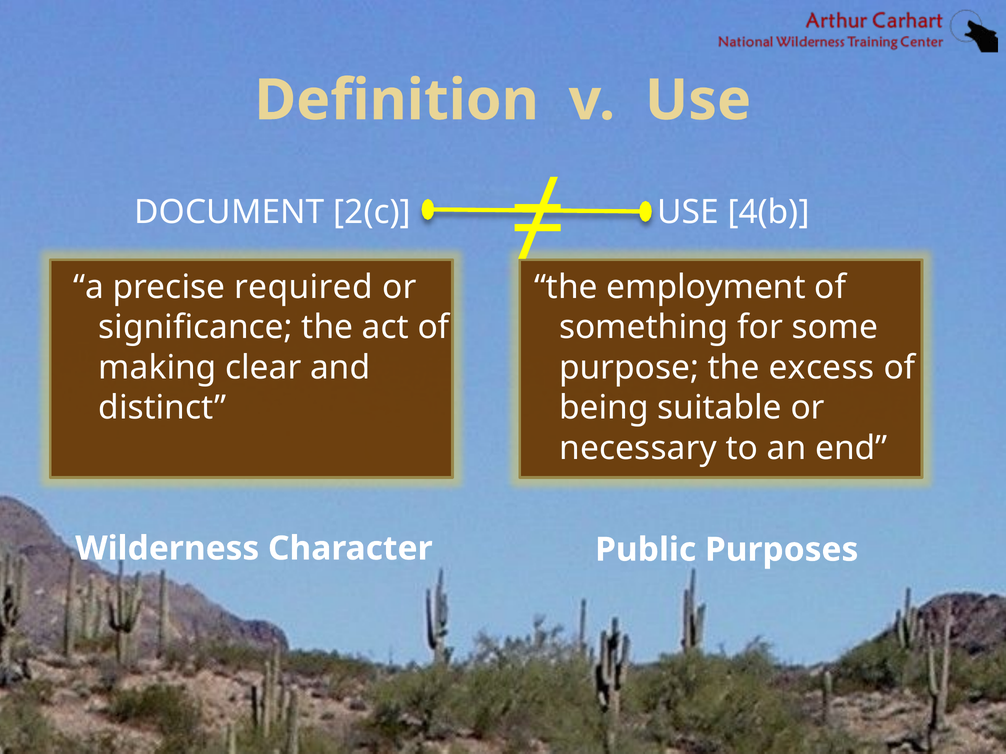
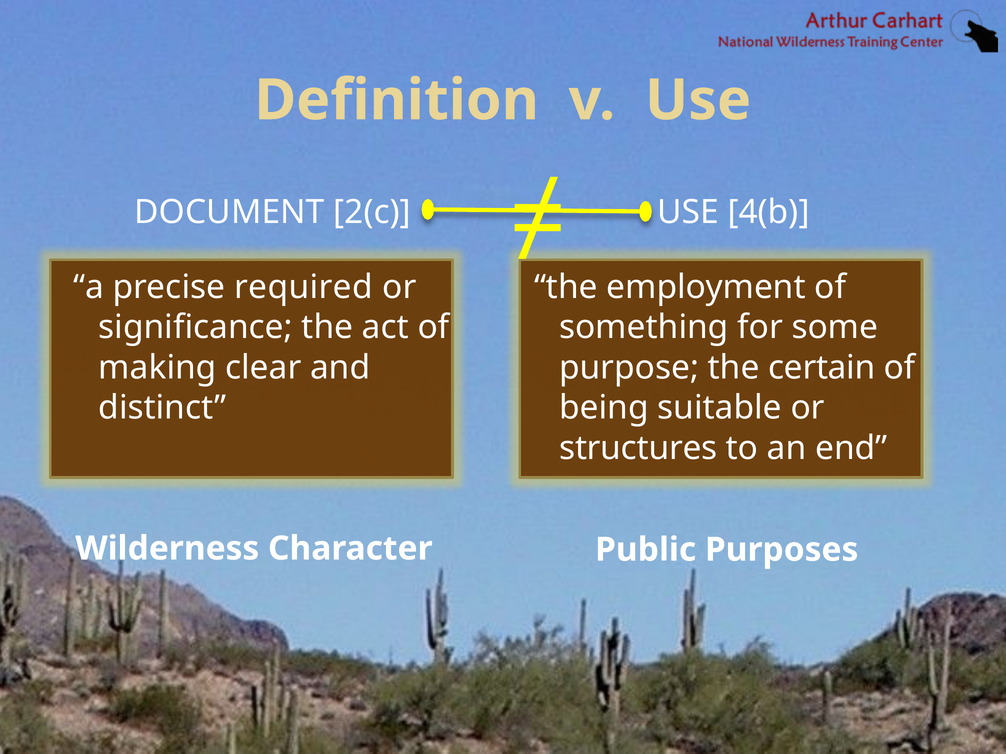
excess: excess -> certain
necessary: necessary -> structures
